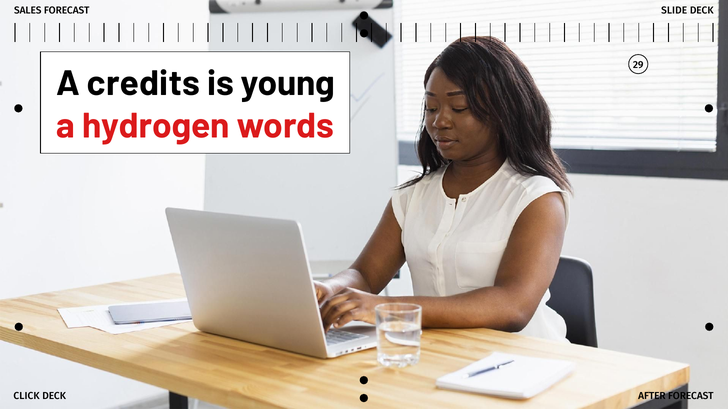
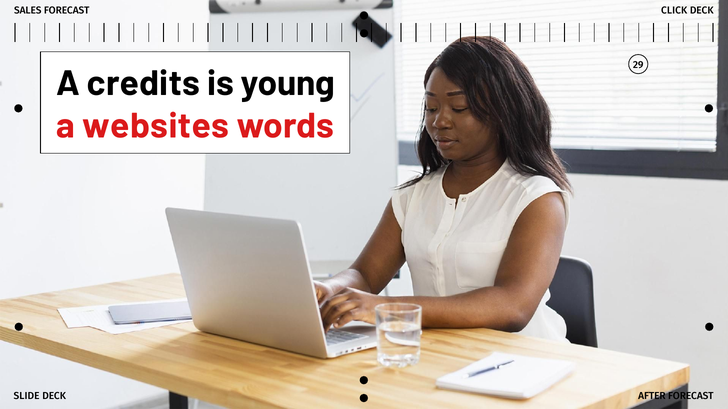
SLIDE: SLIDE -> CLICK
hydrogen: hydrogen -> websites
CLICK: CLICK -> SLIDE
